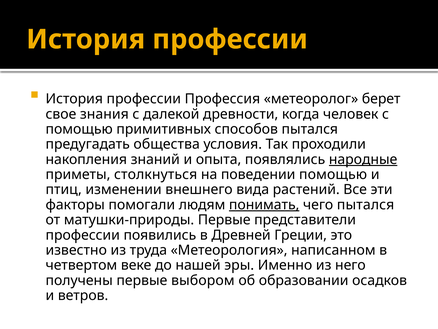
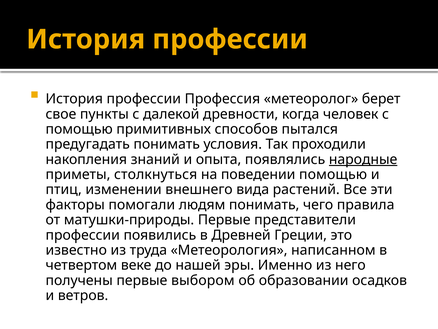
знания: знания -> пункты
предугадать общества: общества -> понимать
понимать at (264, 205) underline: present -> none
чего пытался: пытался -> правила
